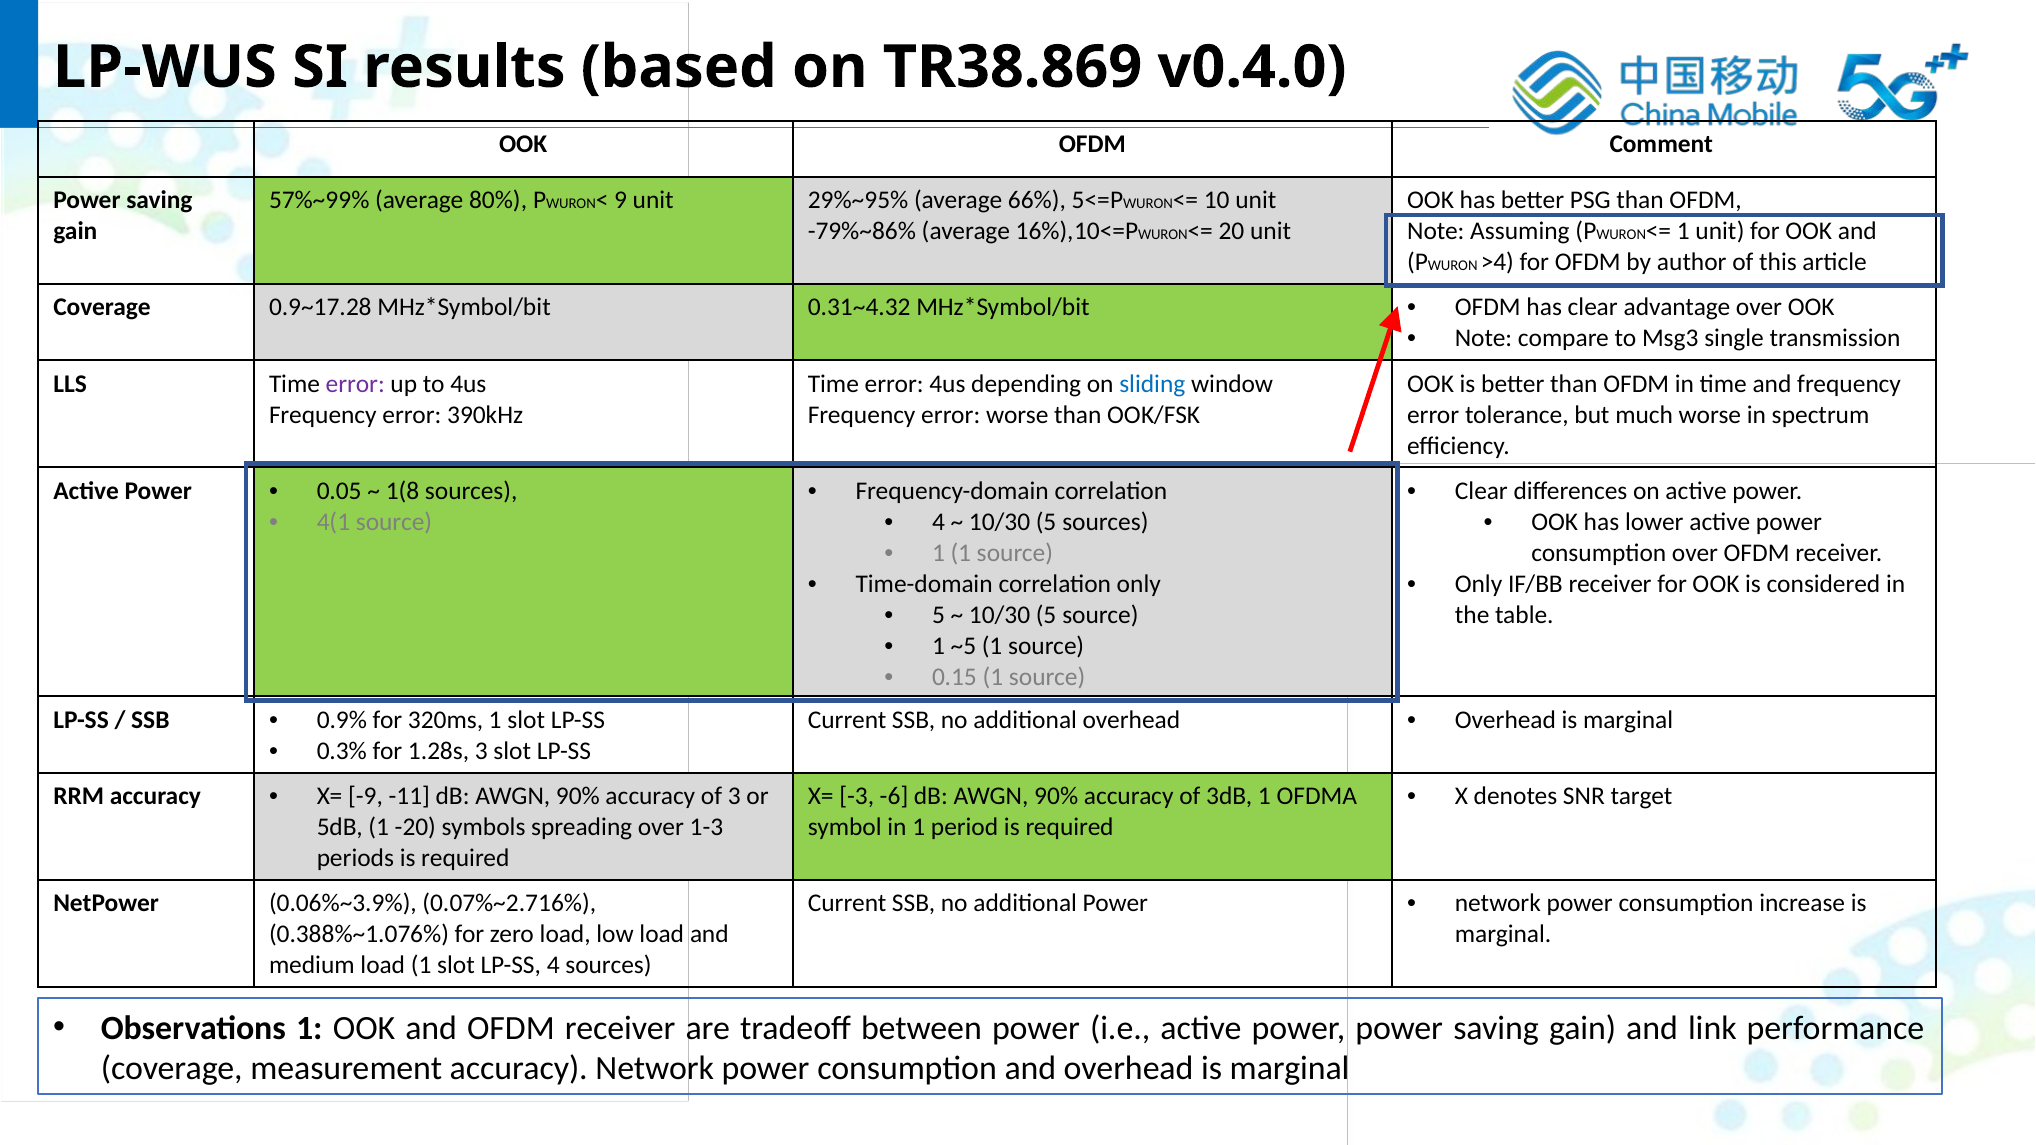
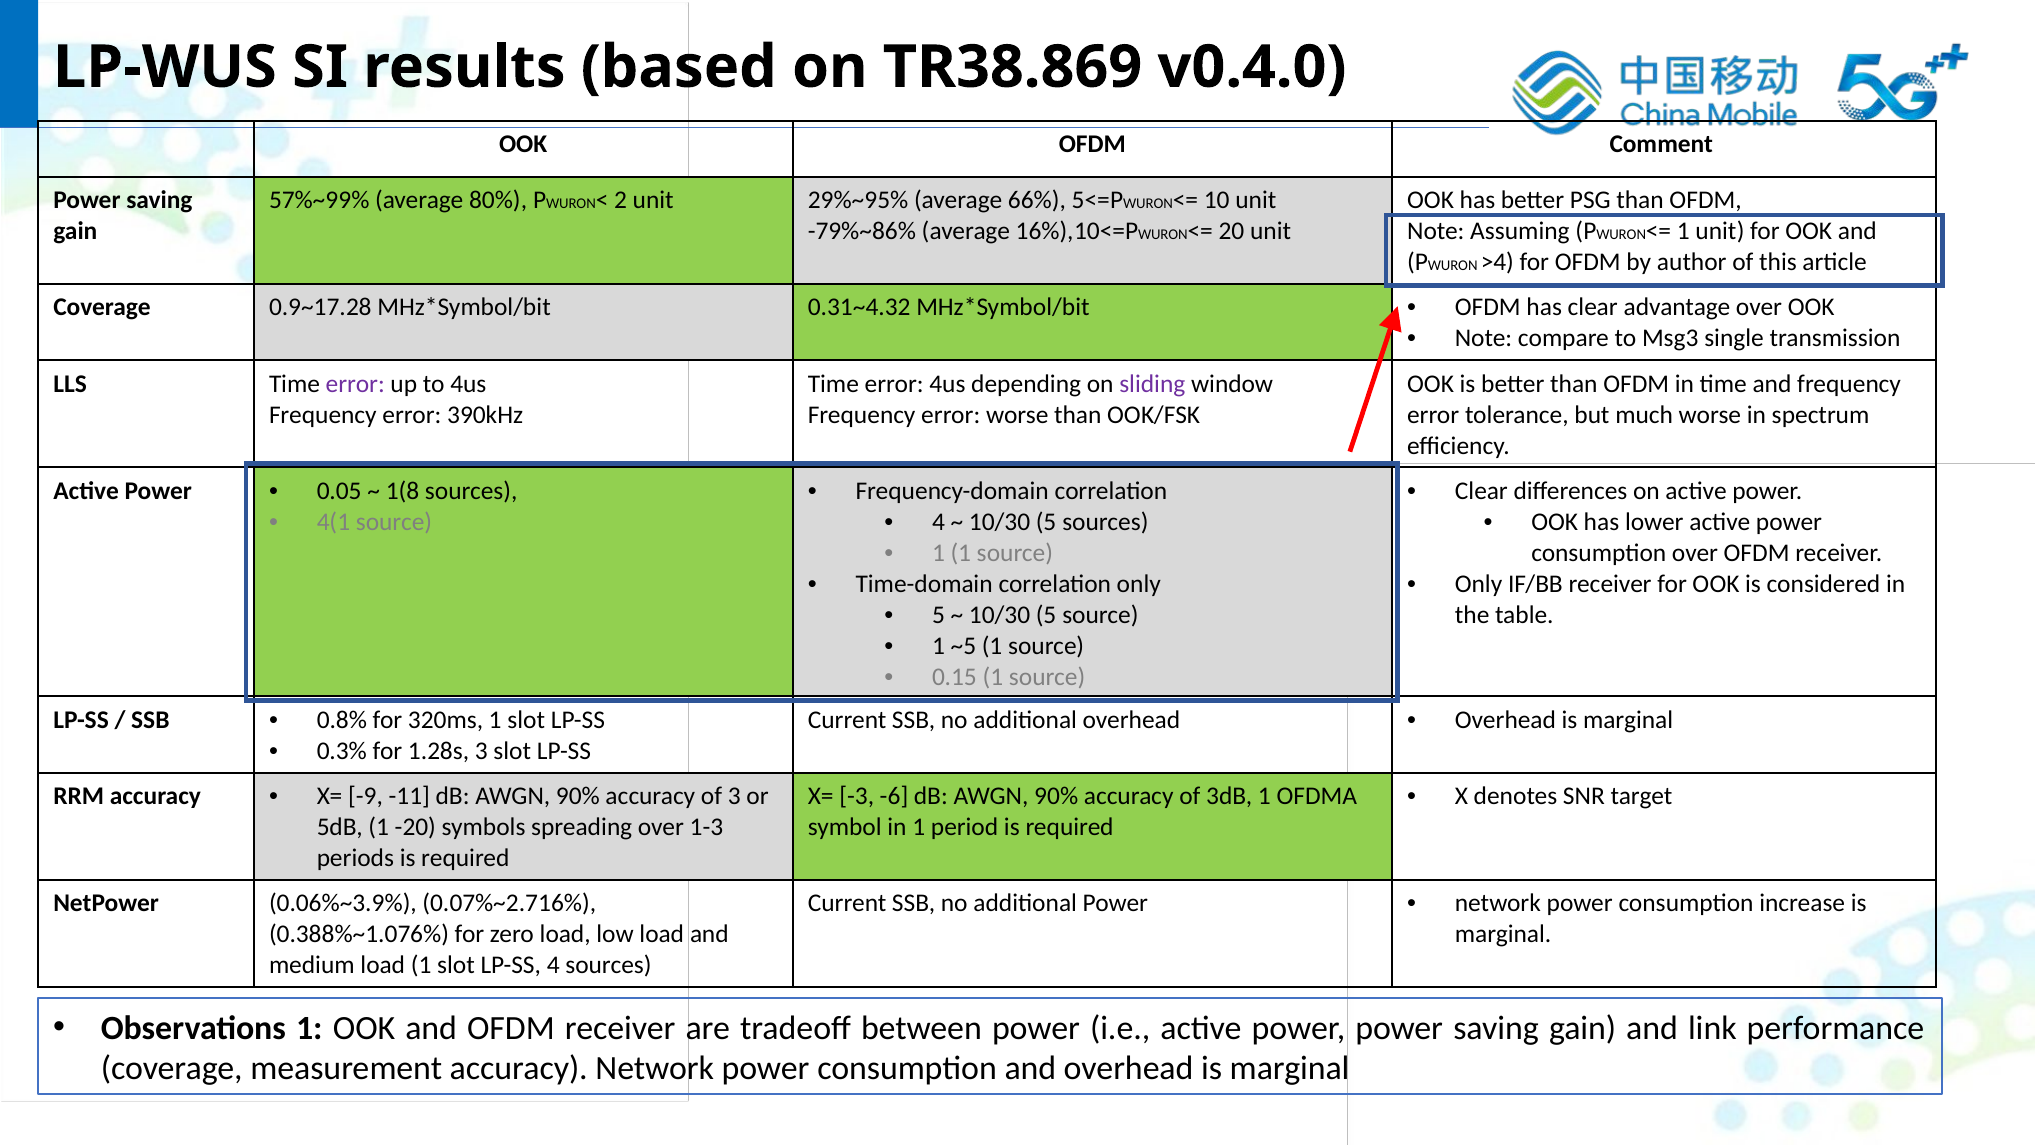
9: 9 -> 2
sliding colour: blue -> purple
0.9%: 0.9% -> 0.8%
